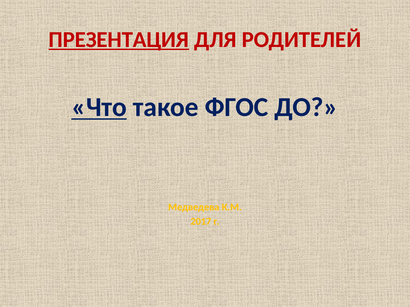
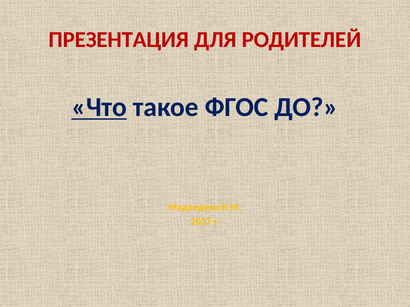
ПРЕЗЕНТАЦИЯ underline: present -> none
